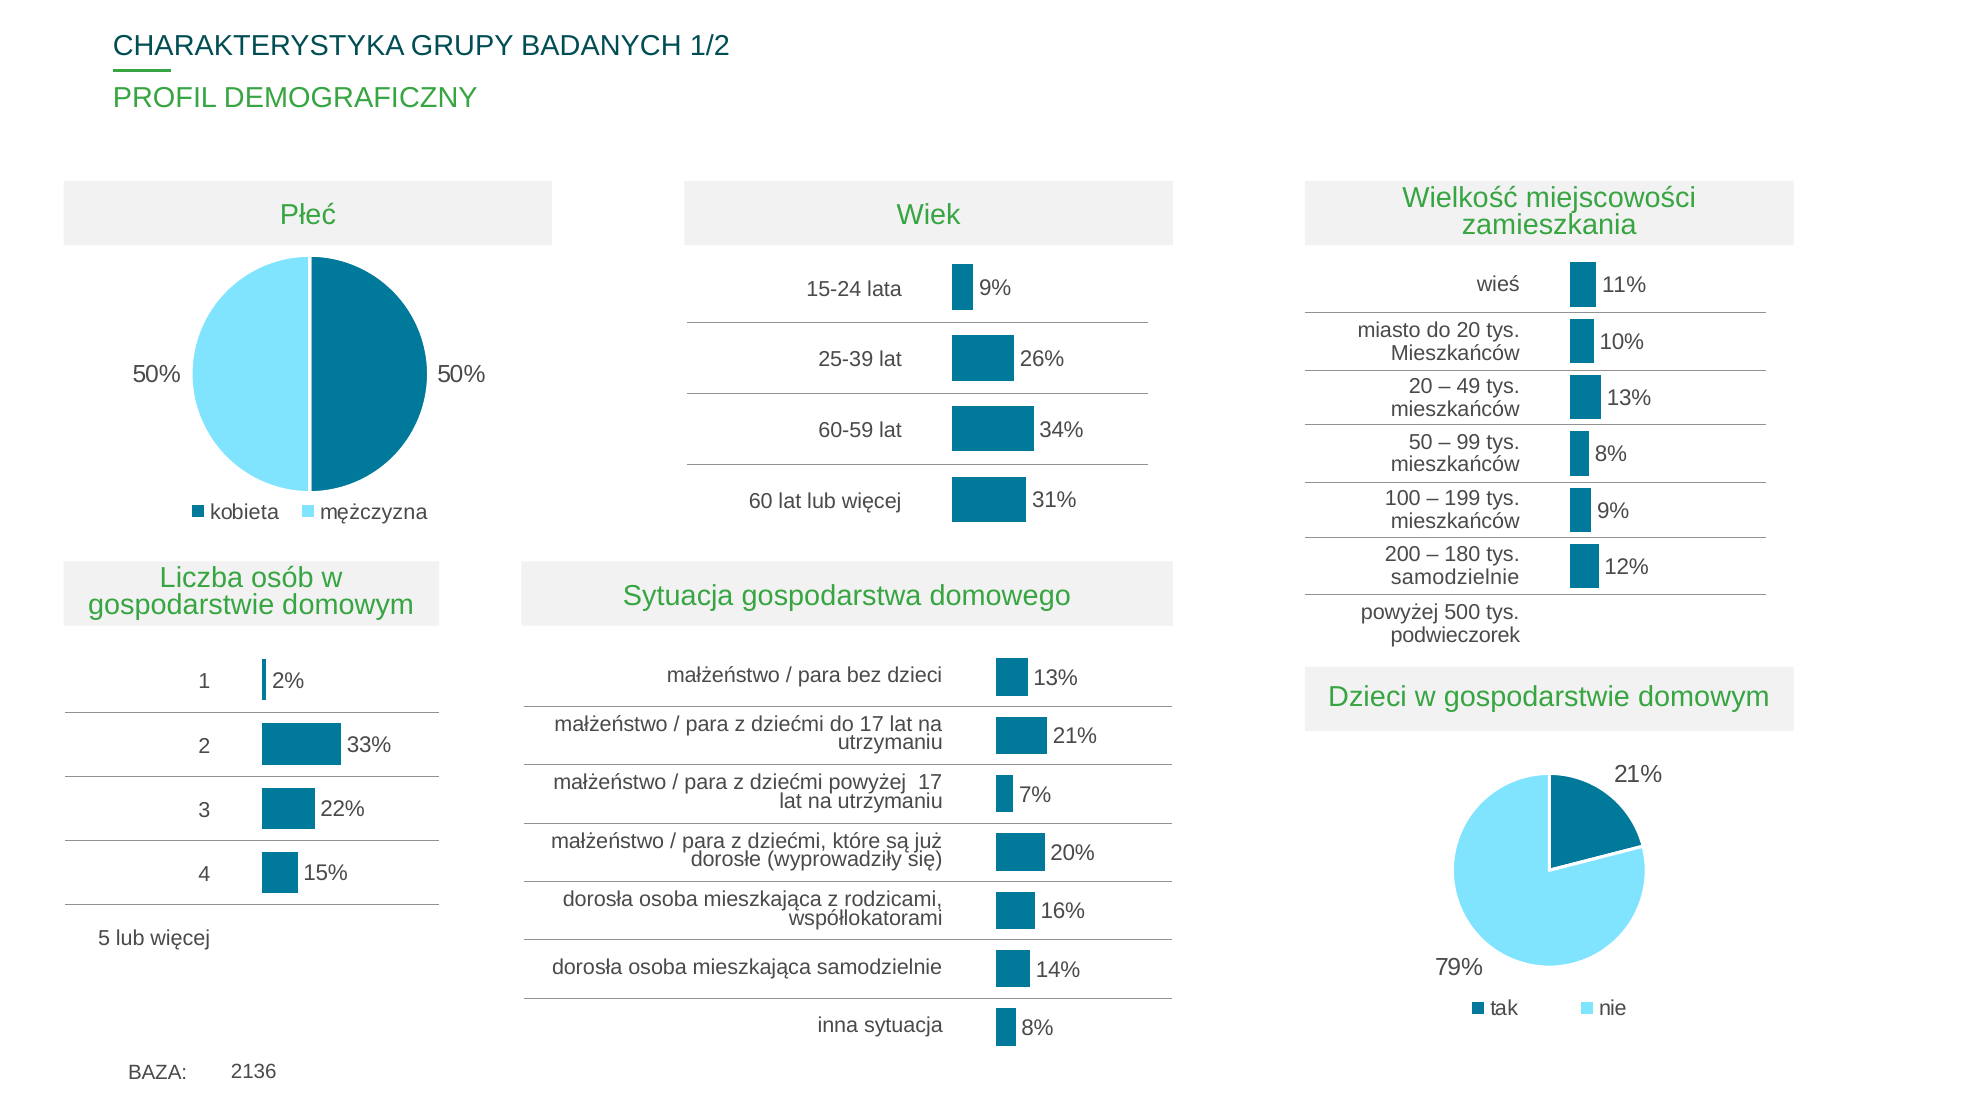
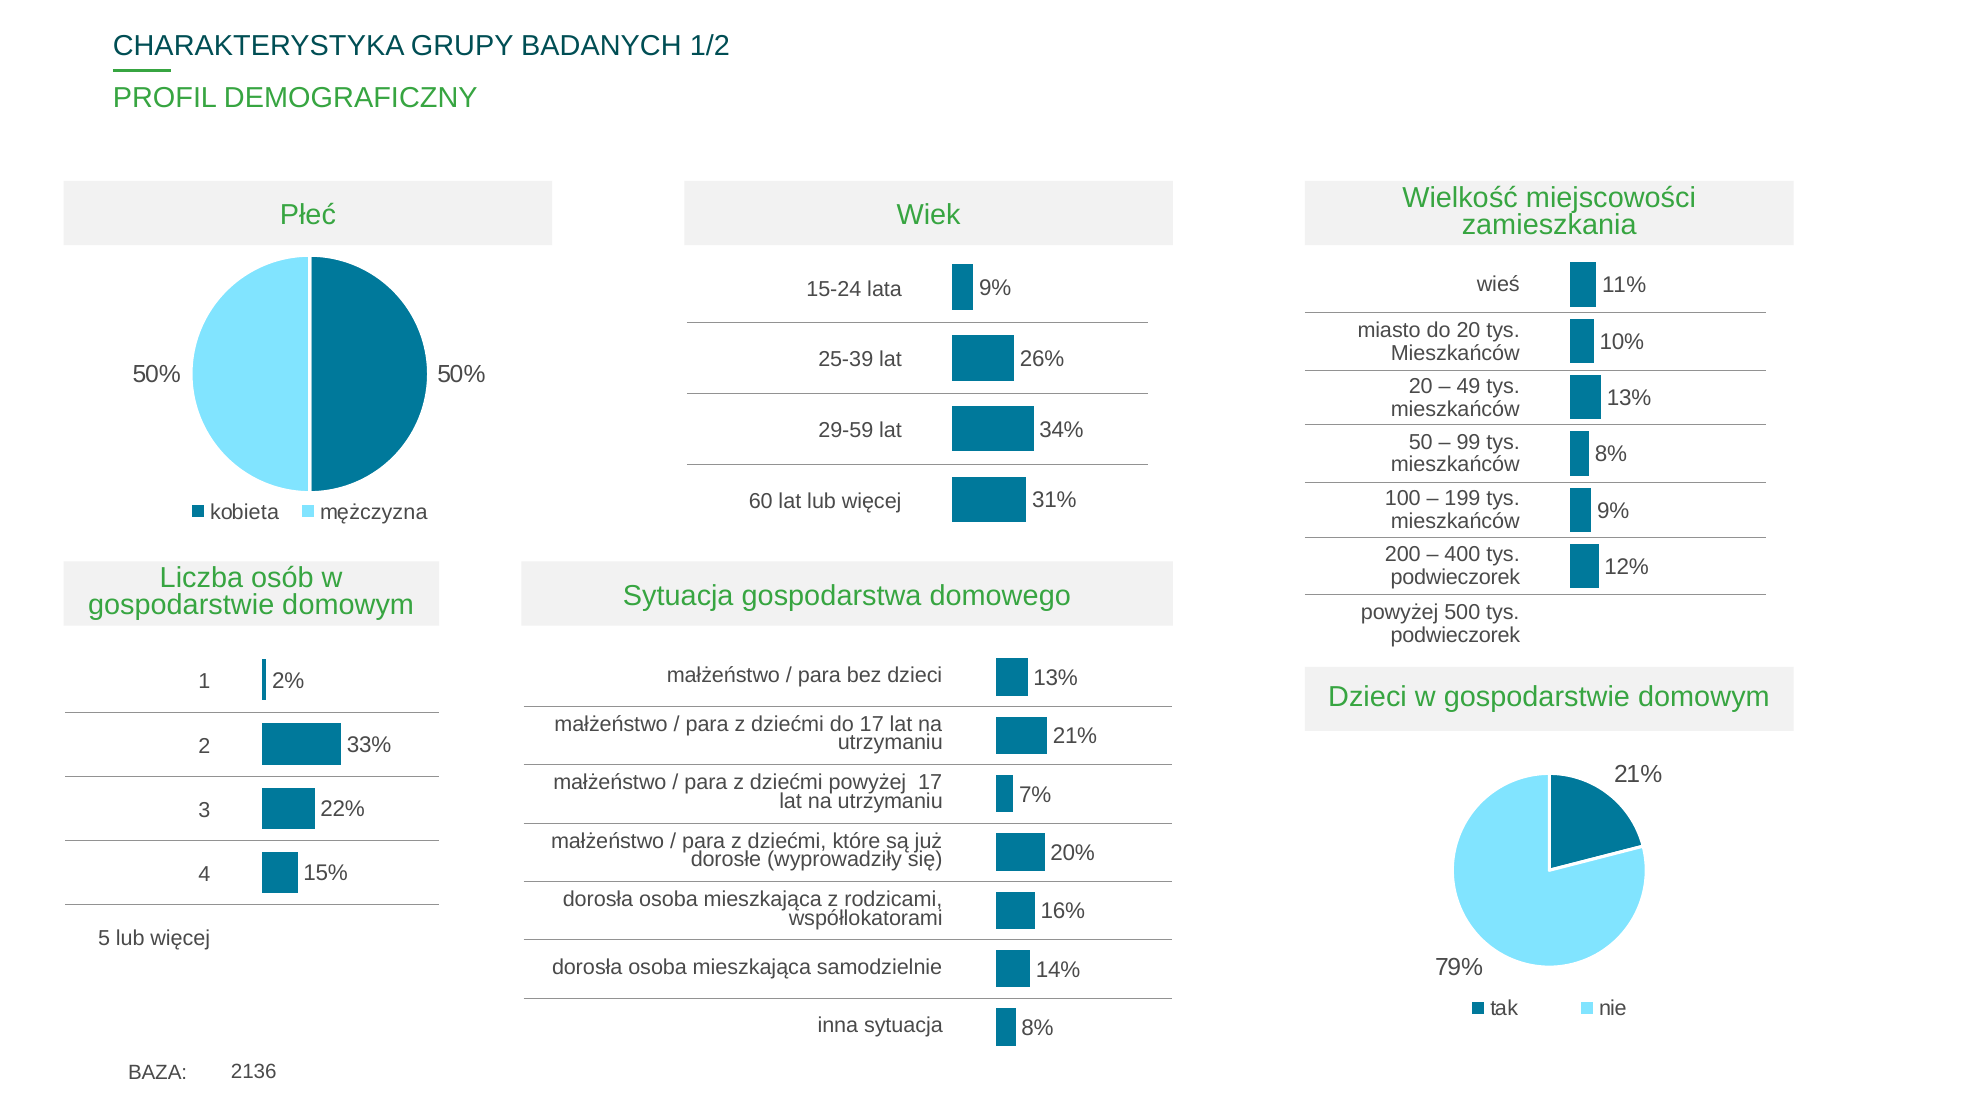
60-59: 60-59 -> 29-59
180: 180 -> 400
samodzielnie at (1455, 578): samodzielnie -> podwieczorek
